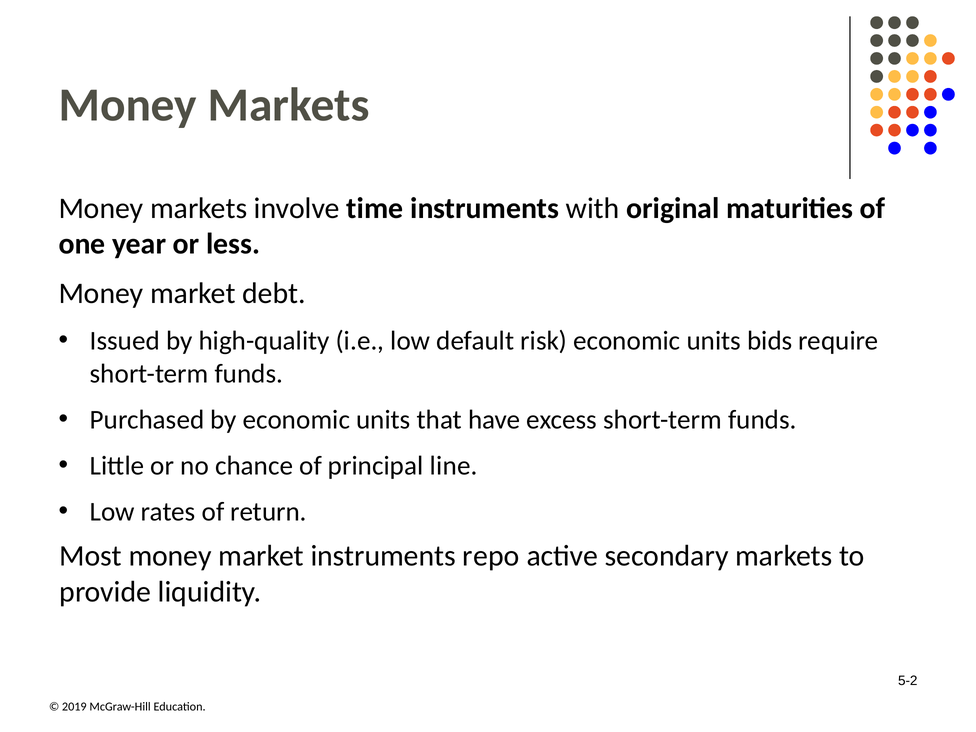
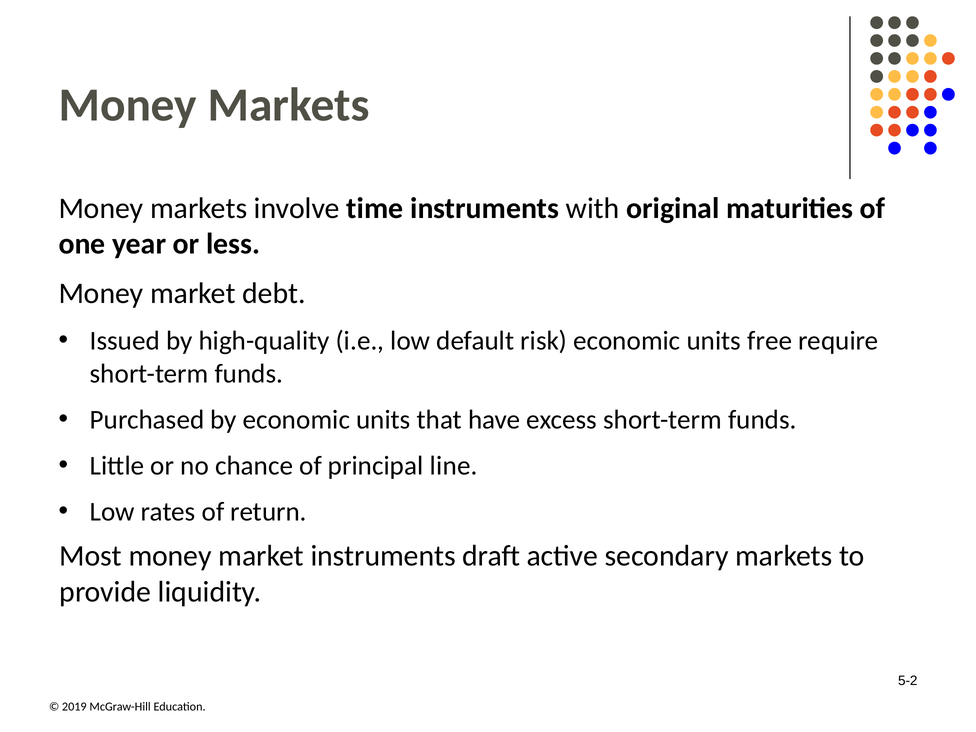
bids: bids -> free
repo: repo -> draft
